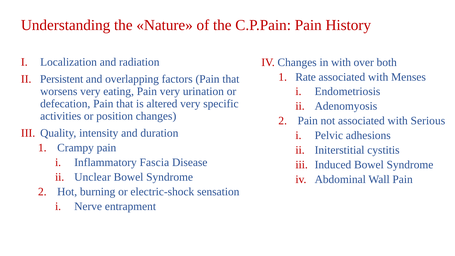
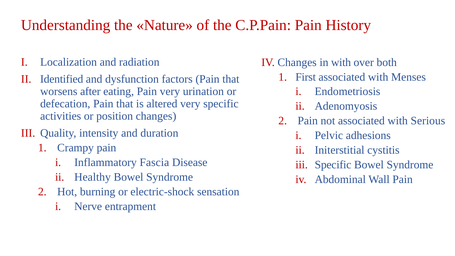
Rate: Rate -> First
Persistent: Persistent -> Identified
overlapping: overlapping -> dysfunction
worsens very: very -> after
Induced at (333, 165): Induced -> Specific
Unclear: Unclear -> Healthy
